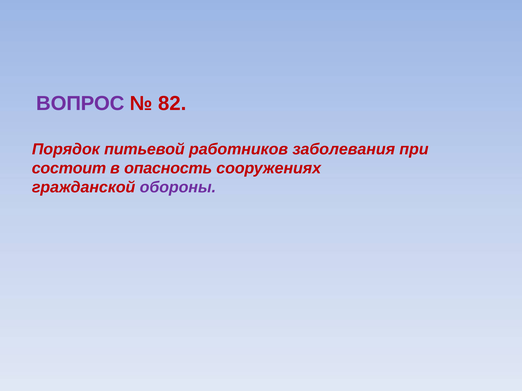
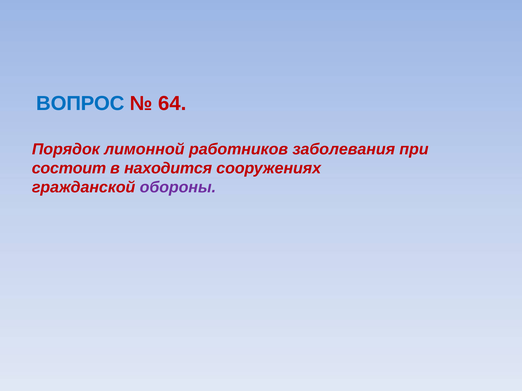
ВОПРОС colour: purple -> blue
82: 82 -> 64
питьевой: питьевой -> лимонной
опасность: опасность -> находится
